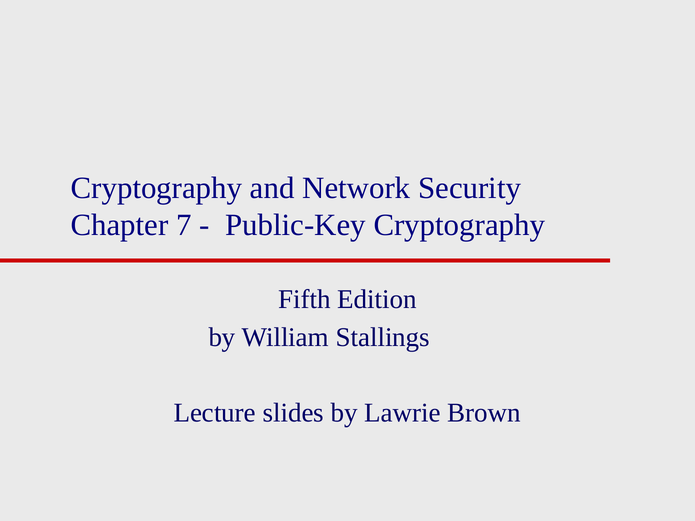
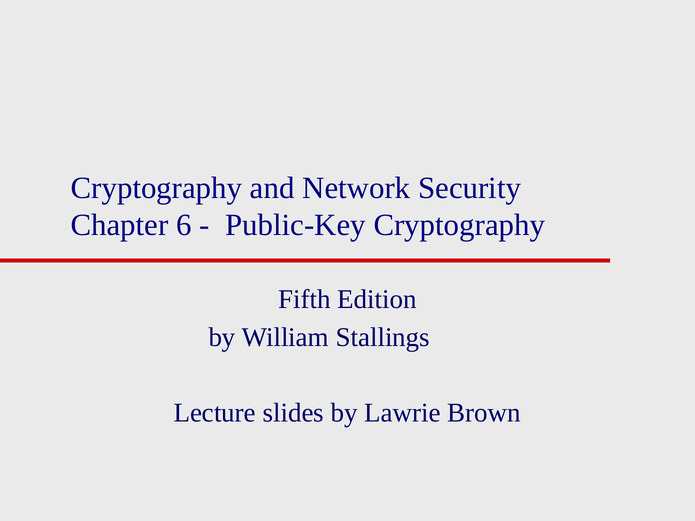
7: 7 -> 6
